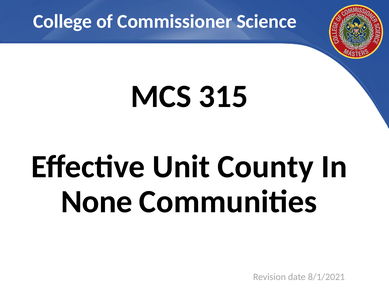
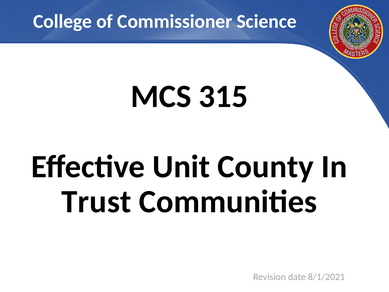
None: None -> Trust
